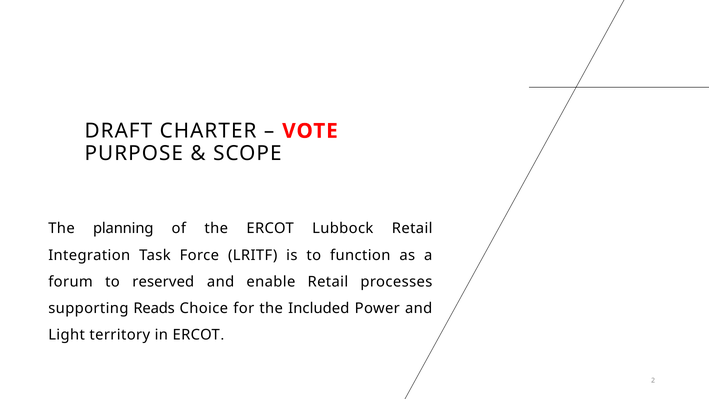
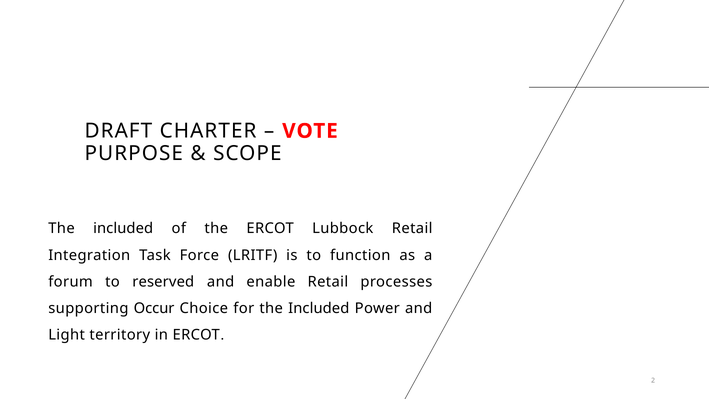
planning at (123, 228): planning -> included
Reads: Reads -> Occur
